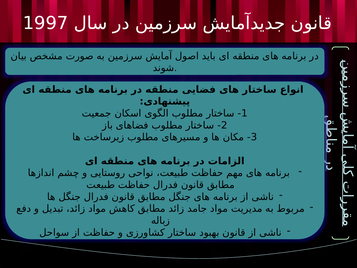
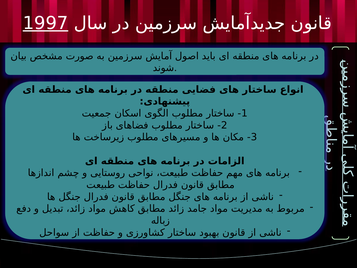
1997 underline: none -> present
